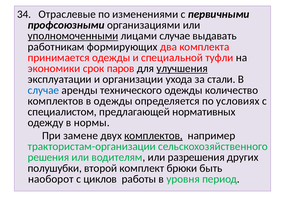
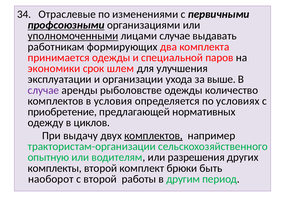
профсоюзными underline: none -> present
туфли: туфли -> паров
паров: паров -> шлем
улучшения underline: present -> none
стали: стали -> выше
случае at (43, 90) colour: blue -> purple
технического: технического -> рыболовстве
в одежды: одежды -> условия
специалистом: специалистом -> приобретение
нормы: нормы -> циклов
замене: замене -> выдачу
решения: решения -> опытную
полушубки: полушубки -> комплекты
с циклов: циклов -> второй
уровня: уровня -> другим
